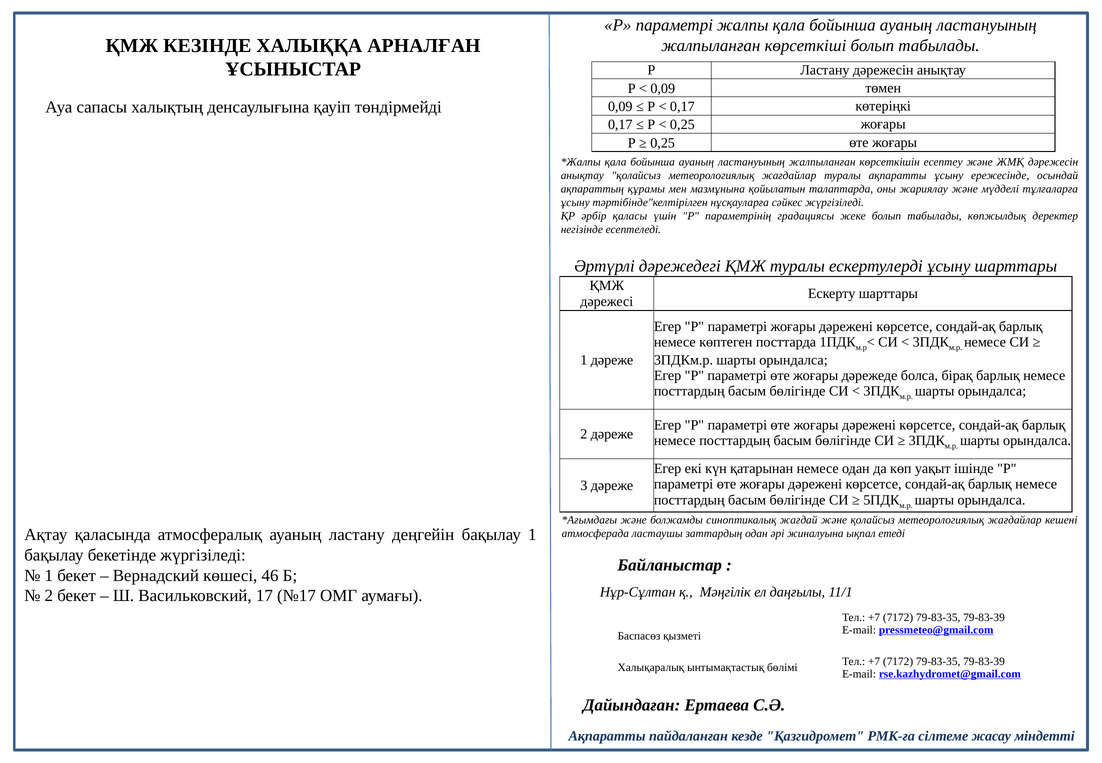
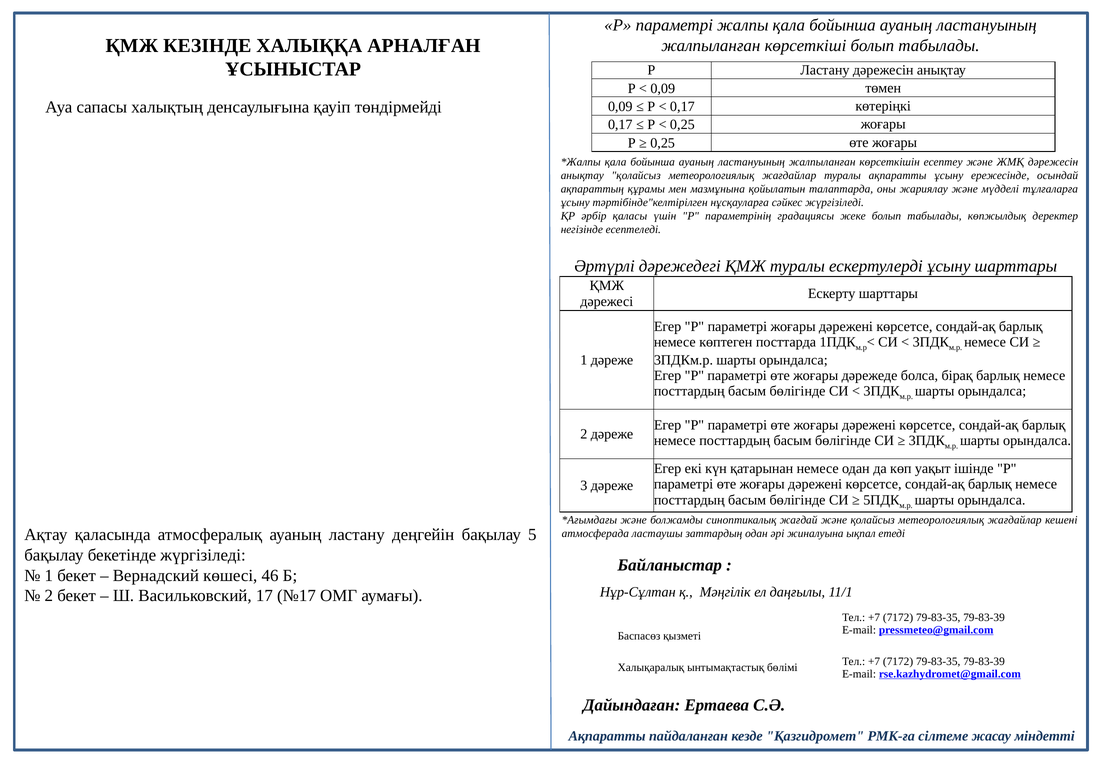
бақылау 1: 1 -> 5
